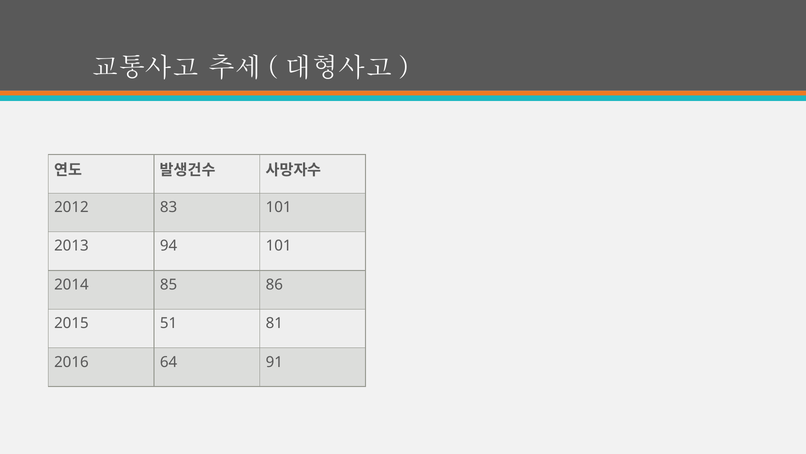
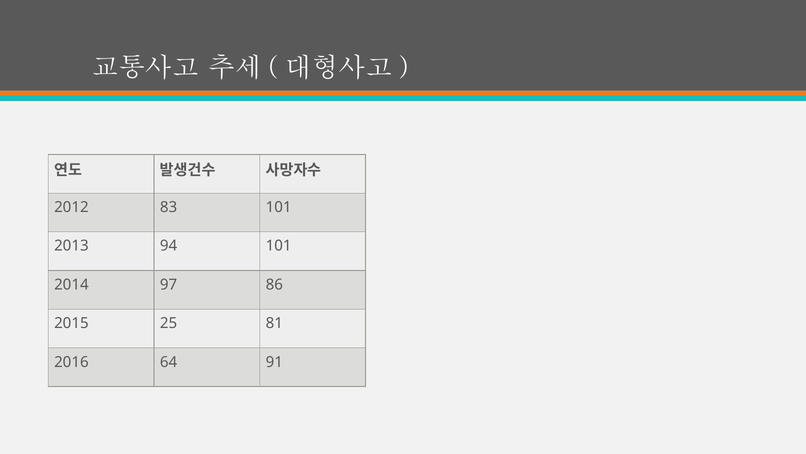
85: 85 -> 97
51: 51 -> 25
